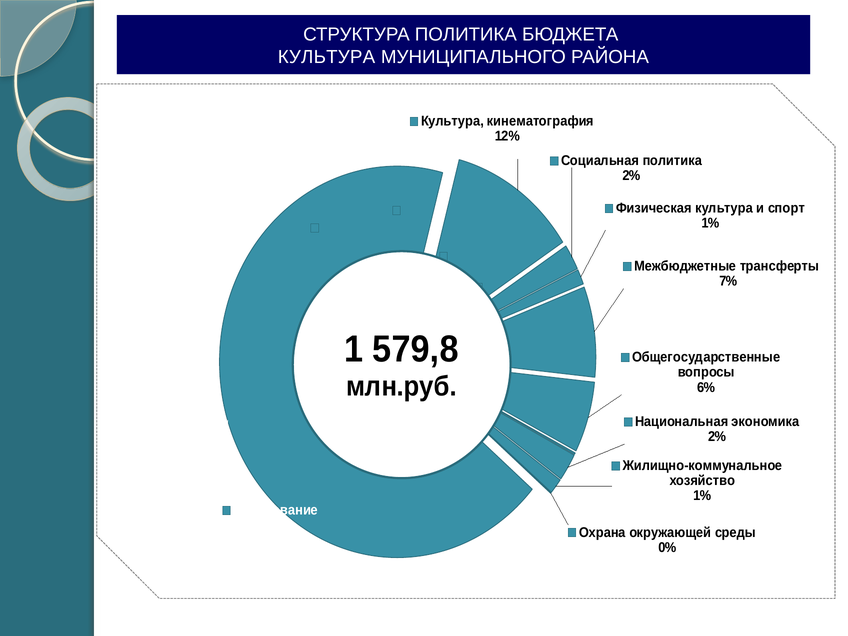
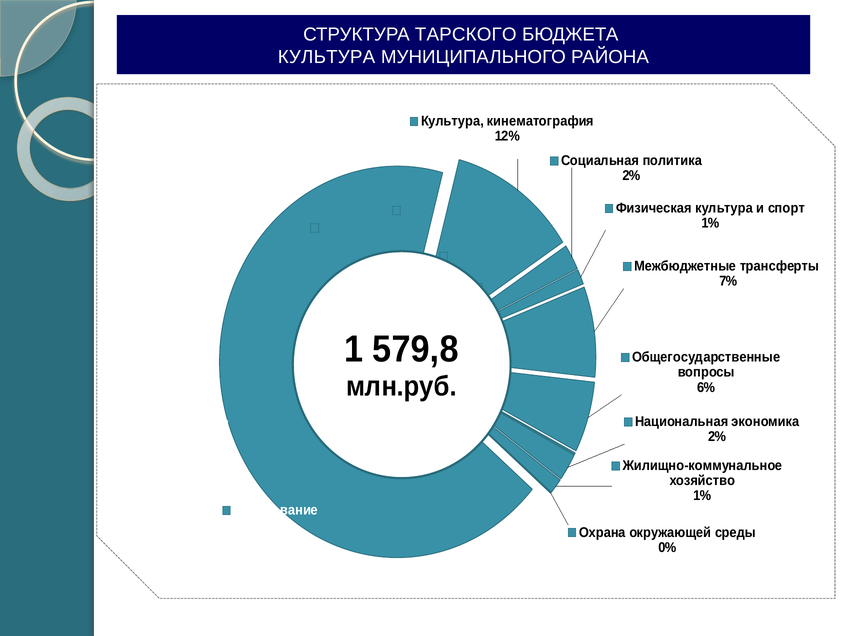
СТРУКТУРА ПОЛИТИКА: ПОЛИТИКА -> ТАРСКОГО
